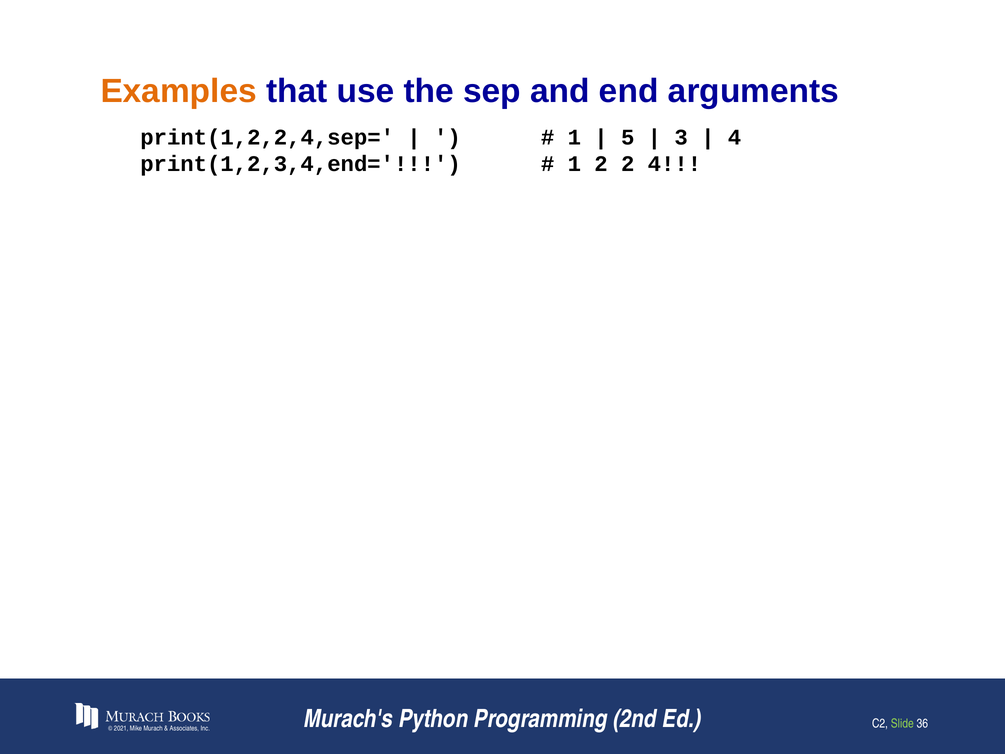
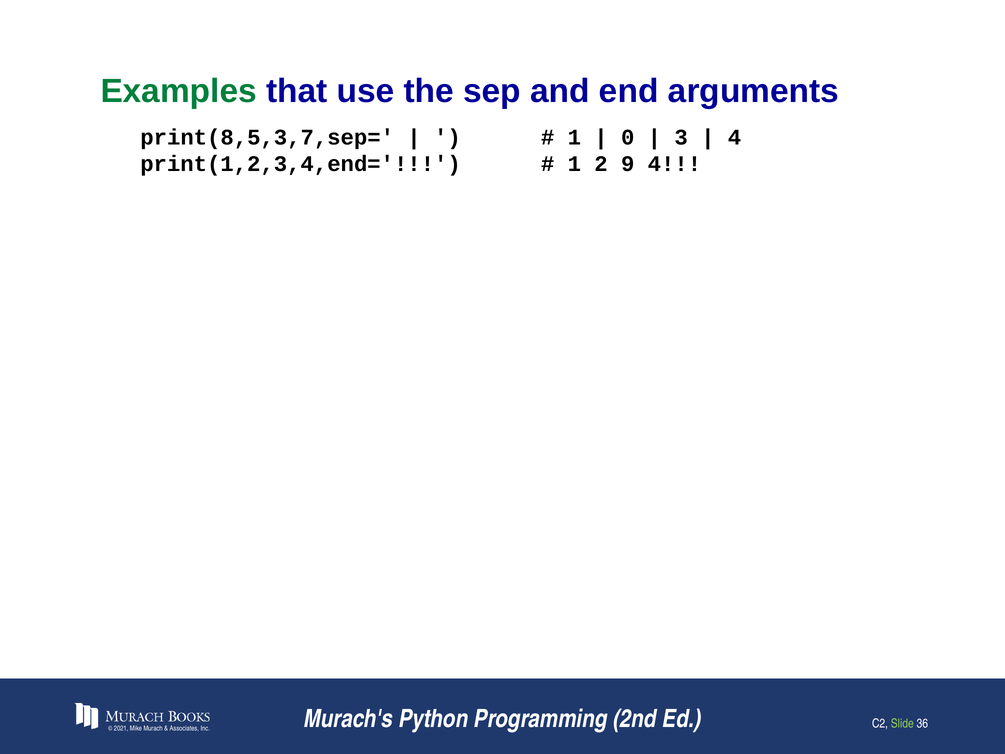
Examples colour: orange -> green
print(1,2,2,4,sep=: print(1,2,2,4,sep= -> print(8,5,3,7,sep=
5: 5 -> 0
2 2: 2 -> 9
